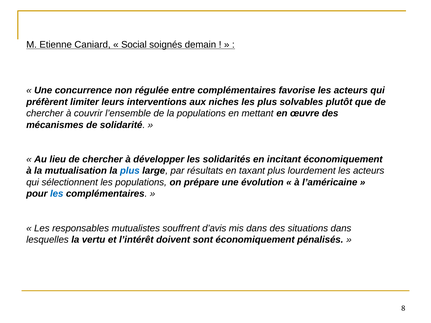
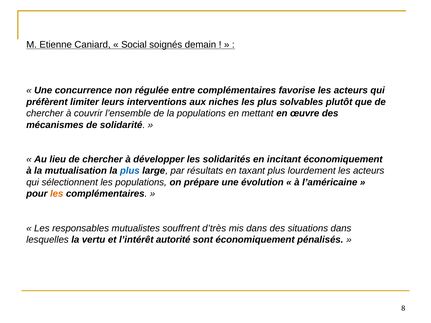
les at (57, 194) colour: blue -> orange
d’avis: d’avis -> d’très
doivent: doivent -> autorité
